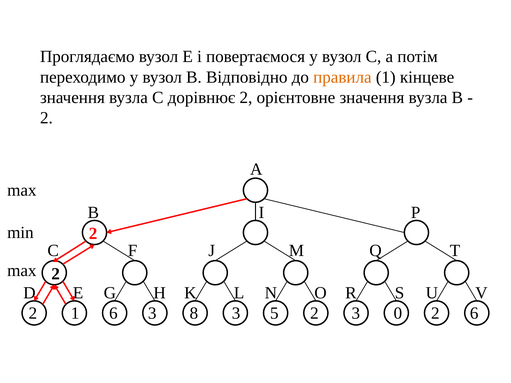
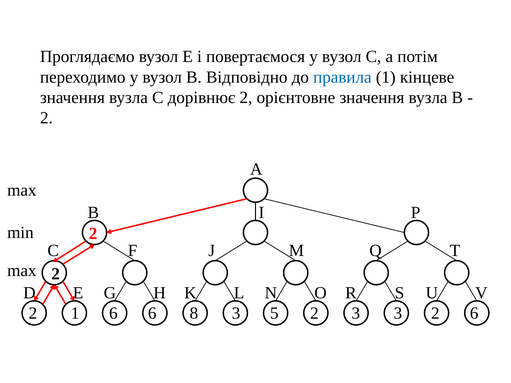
правила colour: orange -> blue
6 3: 3 -> 6
3 0: 0 -> 3
